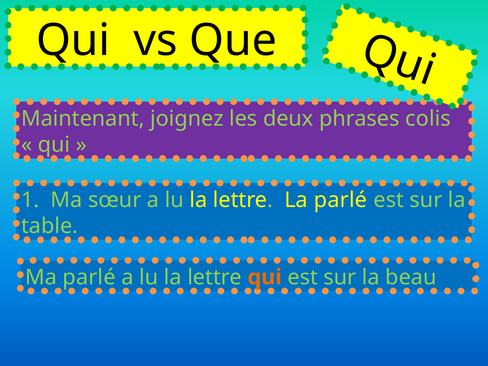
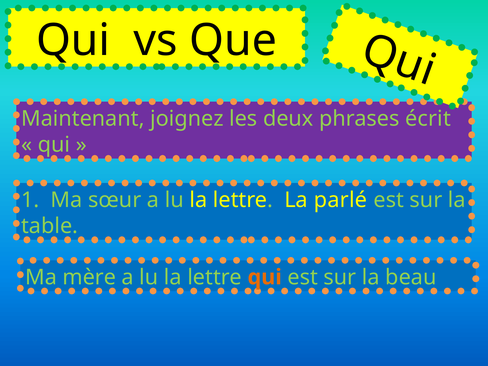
colis: colis -> écrit
Ma parlé: parlé -> mère
